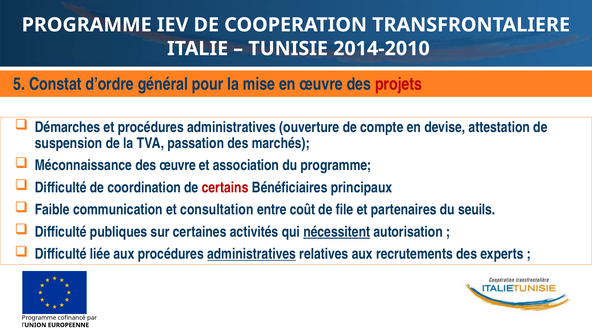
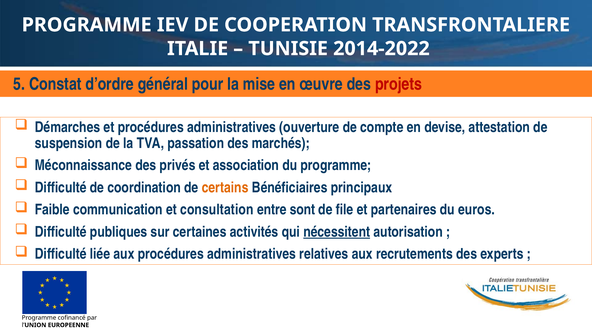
2014-2010: 2014-2010 -> 2014-2022
des œuvre: œuvre -> privés
certains colour: red -> orange
coût: coût -> sont
seuils: seuils -> euros
administratives at (252, 254) underline: present -> none
